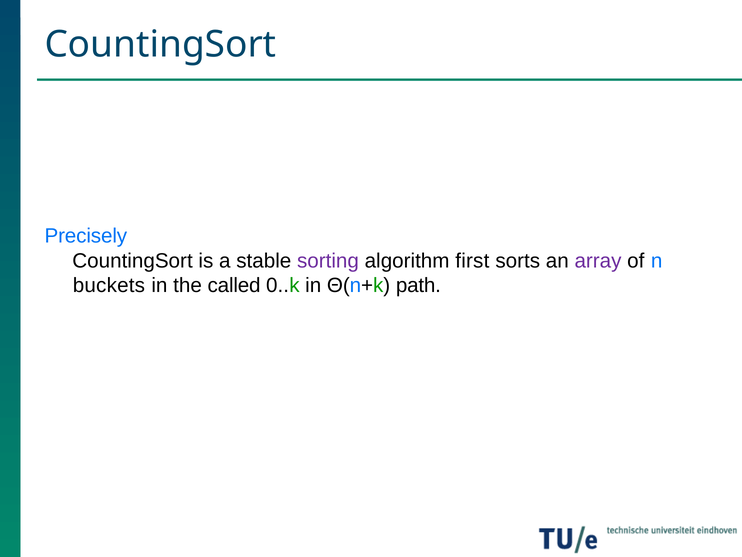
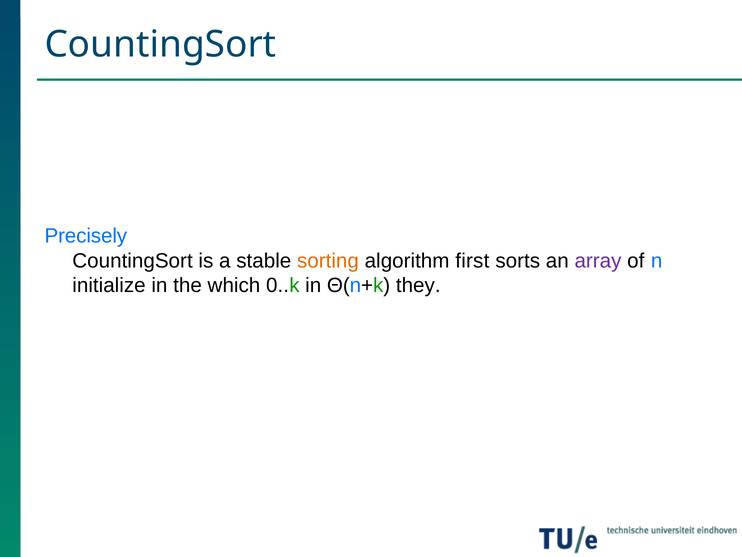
sorting colour: purple -> orange
buckets: buckets -> initialize
called: called -> which
path: path -> they
